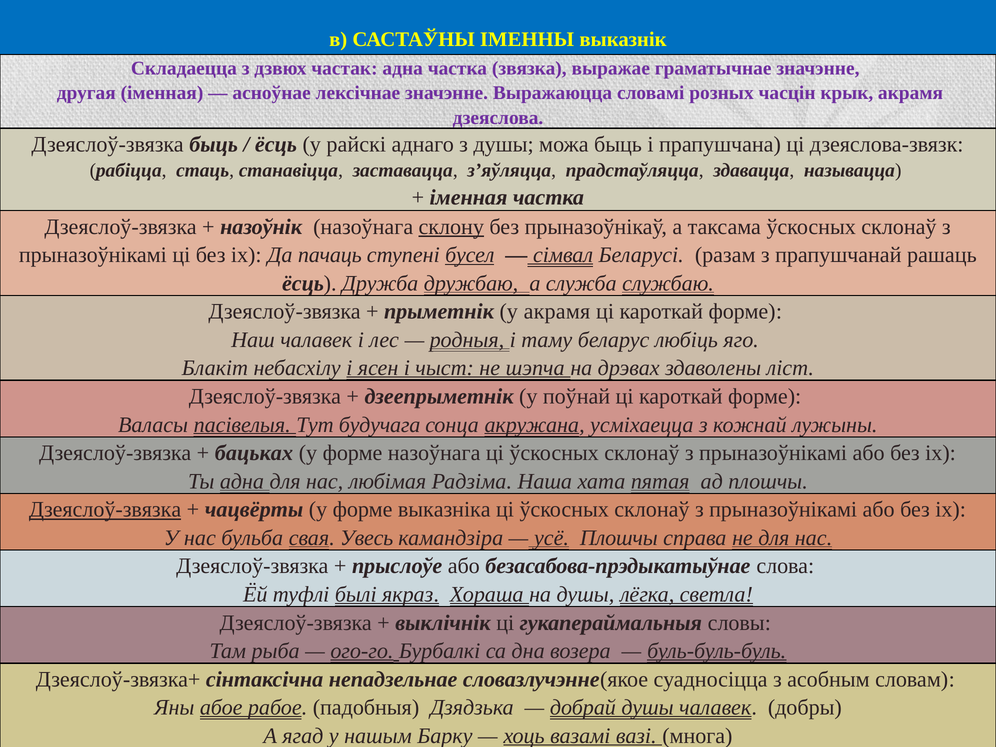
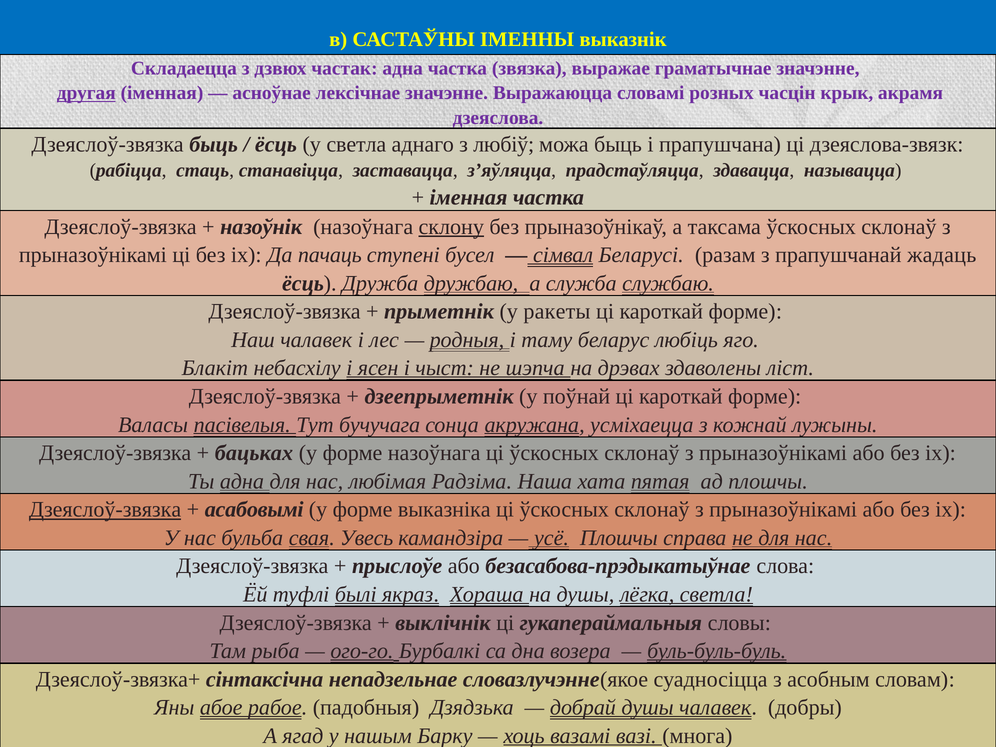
другая underline: none -> present
у райскі: райскі -> светла
з душы: душы -> любіў
бусел underline: present -> none
рашаць: рашаць -> жадаць
у акрамя: акрамя -> ракеты
будучага: будучага -> бучучага
чацвёрты: чацвёрты -> асабовымі
